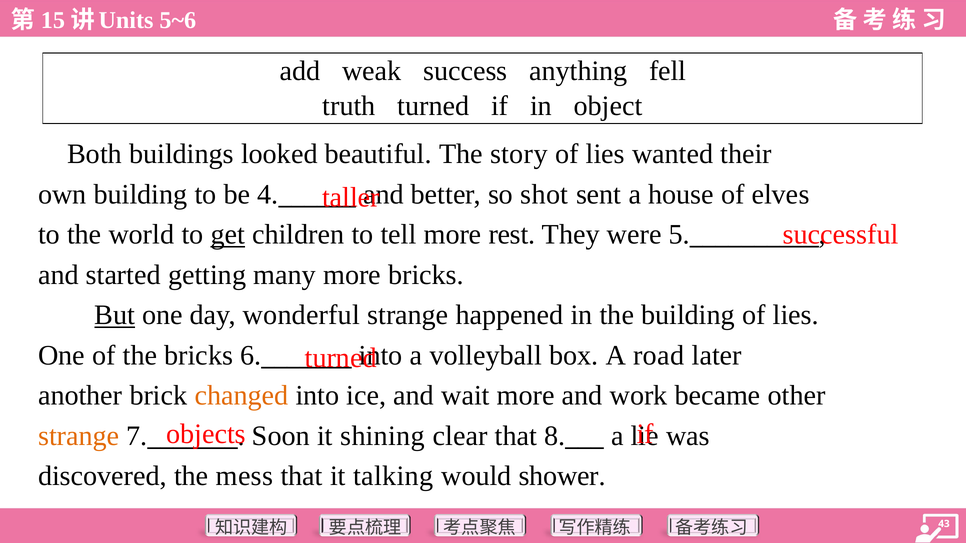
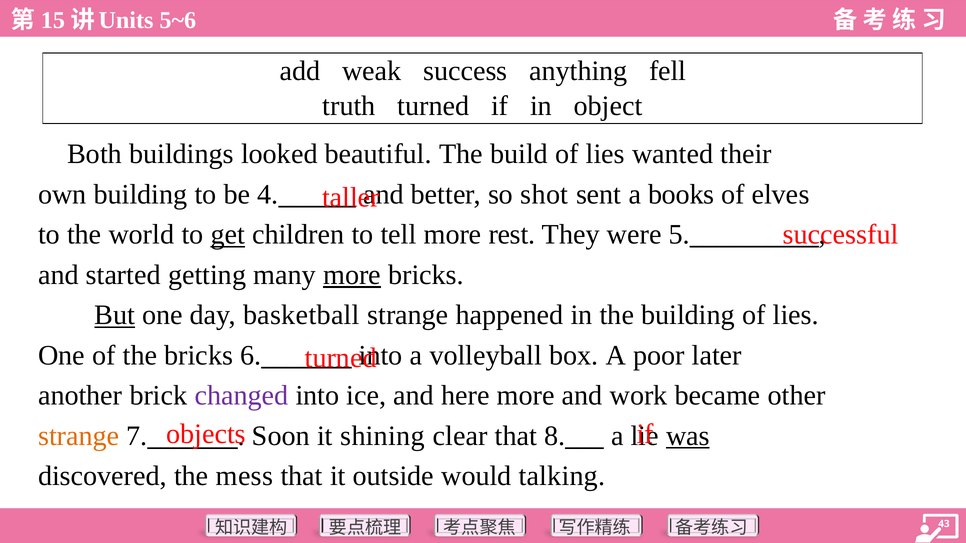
story: story -> build
house: house -> books
more at (352, 275) underline: none -> present
wonderful: wonderful -> basketball
road: road -> poor
changed colour: orange -> purple
wait: wait -> here
was underline: none -> present
talking: talking -> outside
shower: shower -> talking
